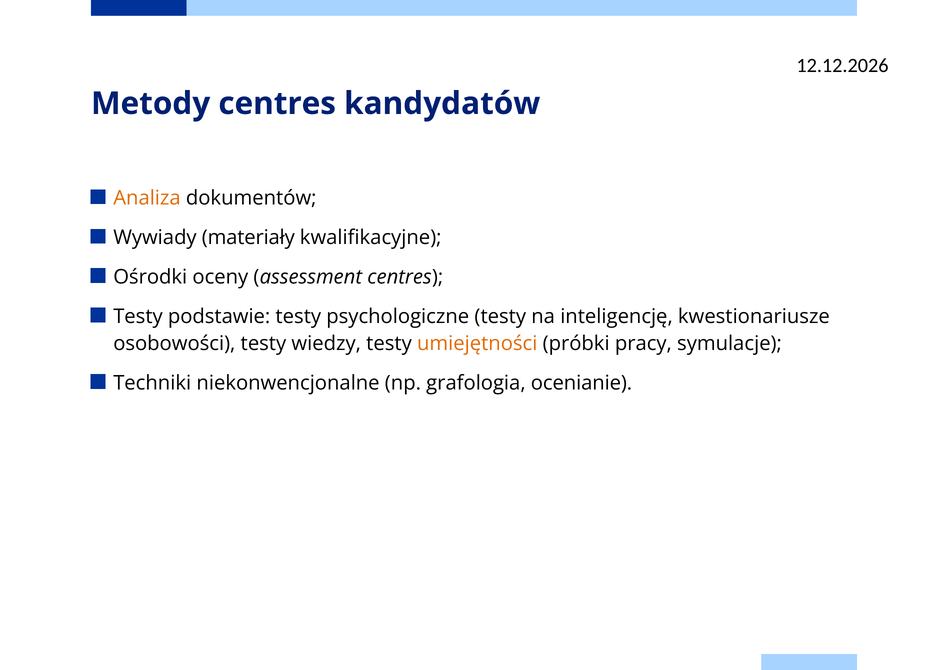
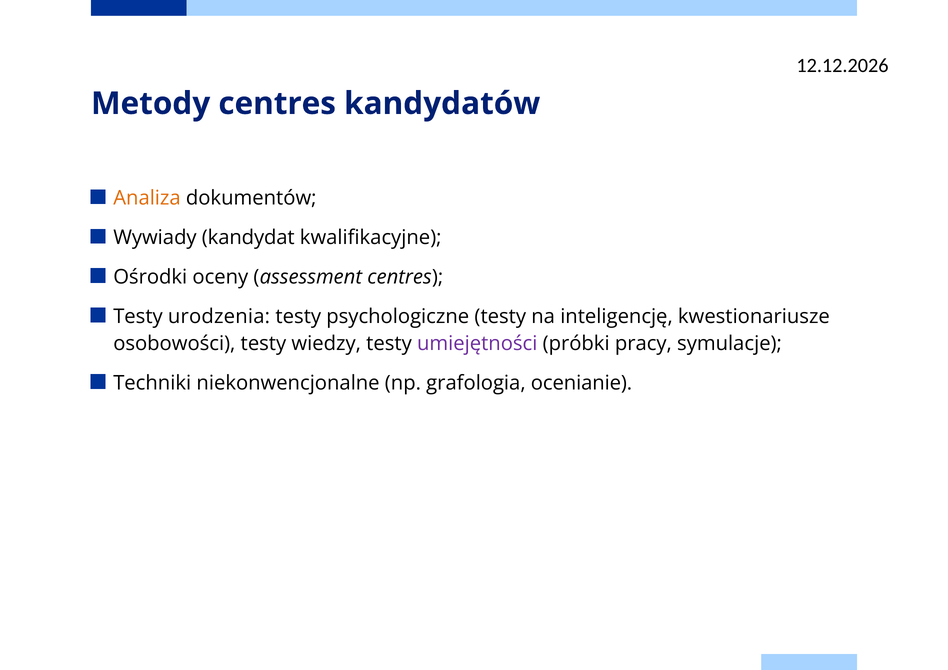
materiały: materiały -> kandydat
podstawie: podstawie -> urodzenia
umiejętności colour: orange -> purple
